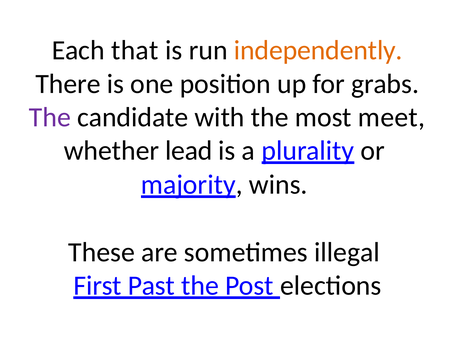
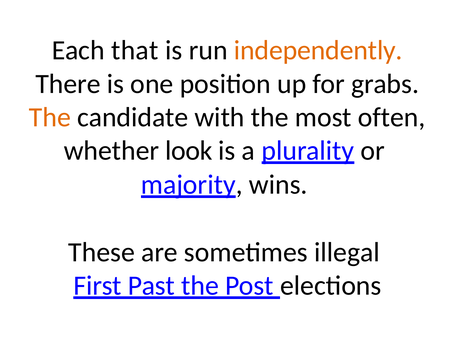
The at (50, 117) colour: purple -> orange
meet: meet -> often
lead: lead -> look
